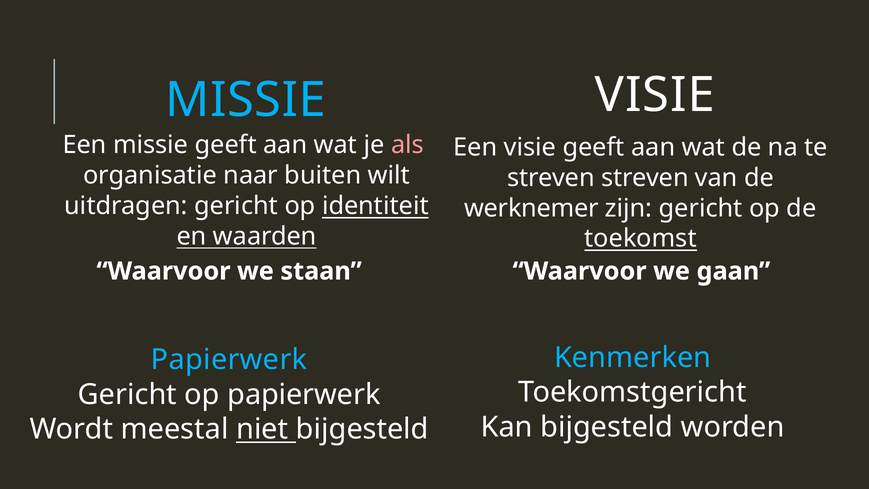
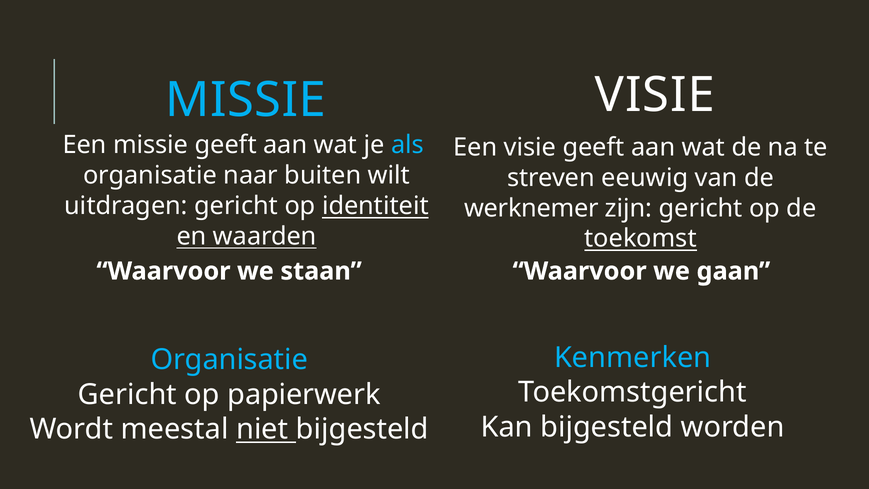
als colour: pink -> light blue
streven streven: streven -> eeuwig
Papierwerk at (229, 360): Papierwerk -> Organisatie
